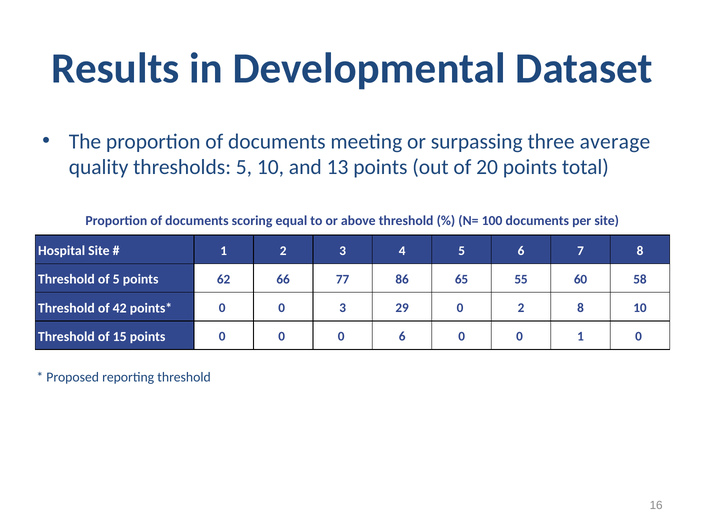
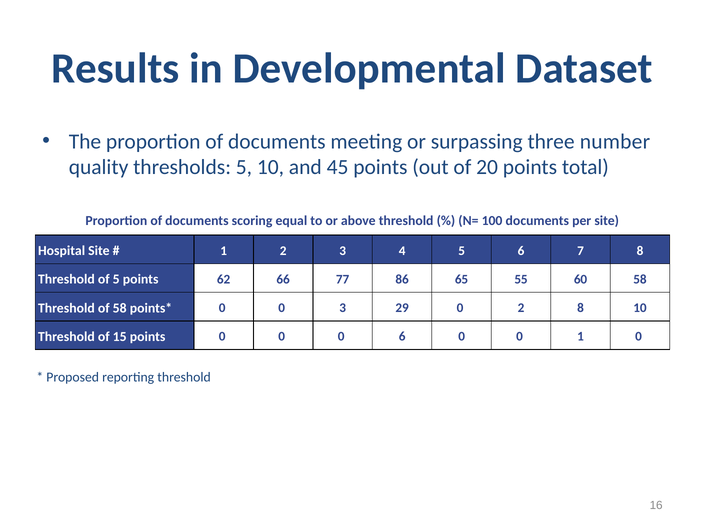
average: average -> number
13: 13 -> 45
of 42: 42 -> 58
